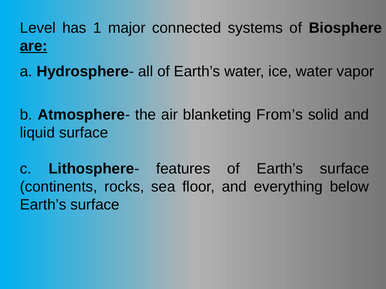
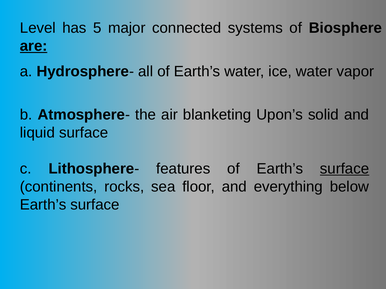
1: 1 -> 5
From’s: From’s -> Upon’s
surface at (345, 169) underline: none -> present
